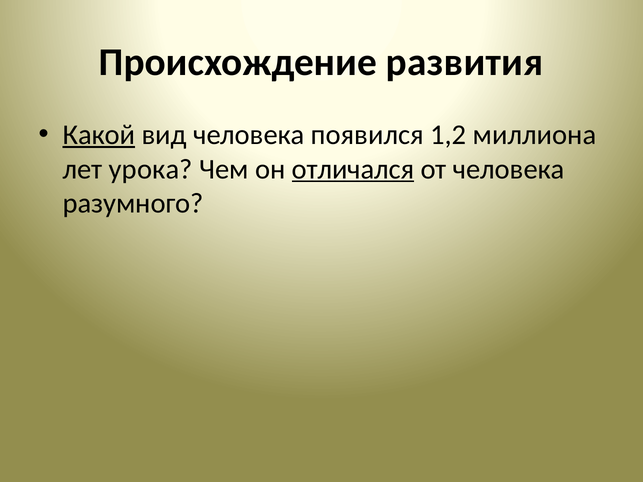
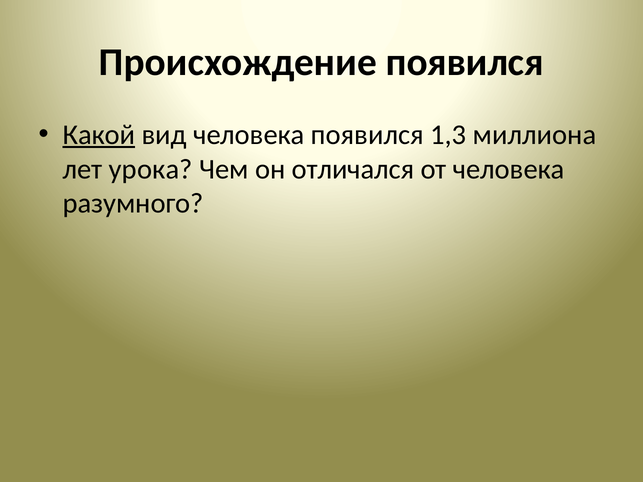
Происхождение развития: развития -> появился
1,2: 1,2 -> 1,3
отличался underline: present -> none
